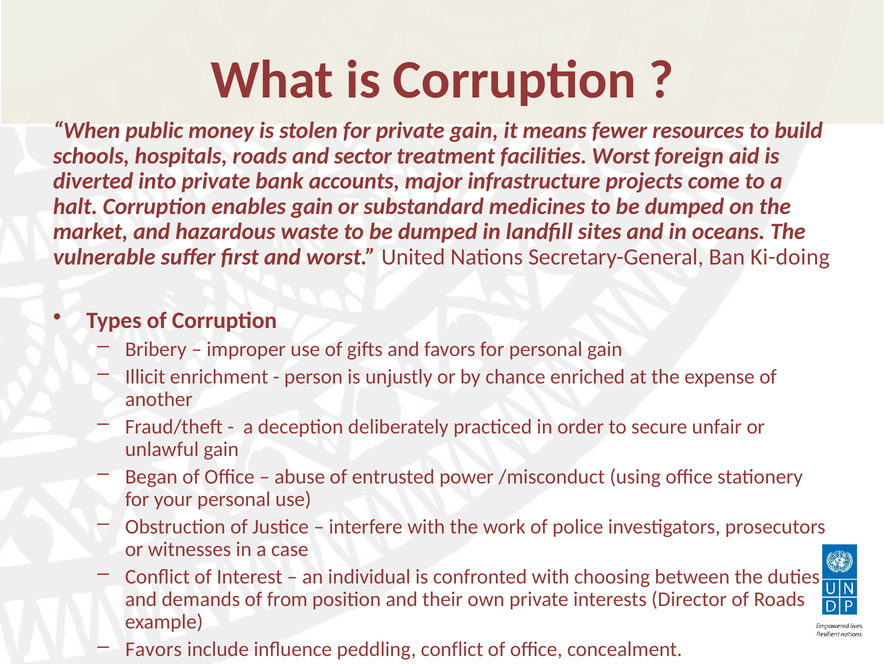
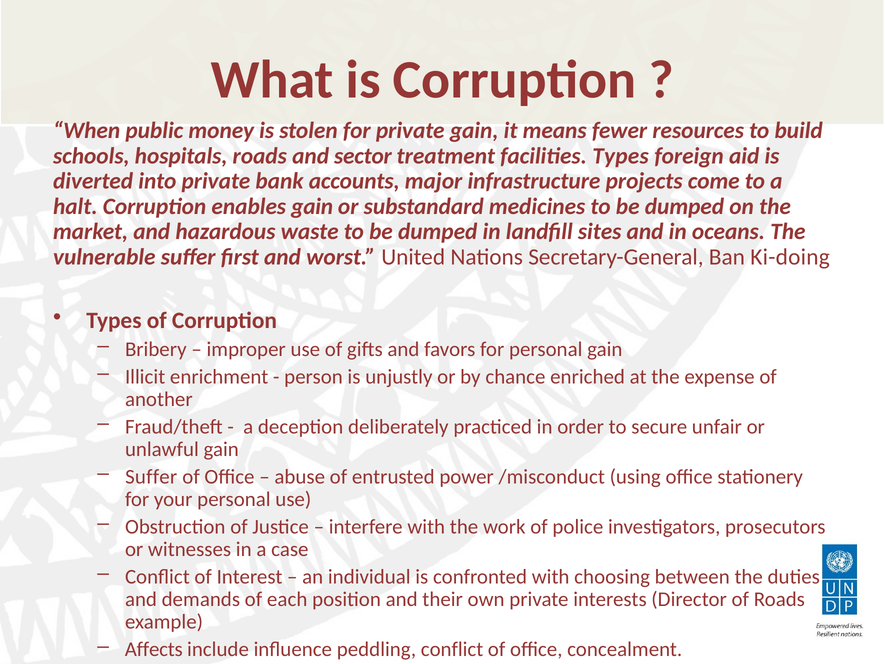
facilities Worst: Worst -> Types
Began at (151, 477): Began -> Suffer
from: from -> each
Favors at (154, 649): Favors -> Affects
